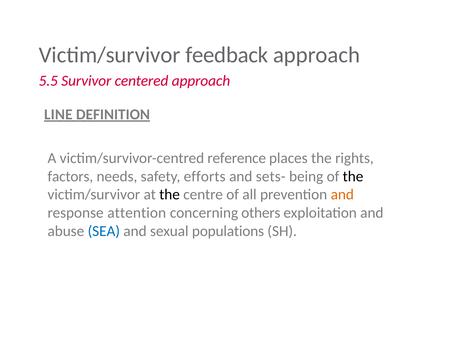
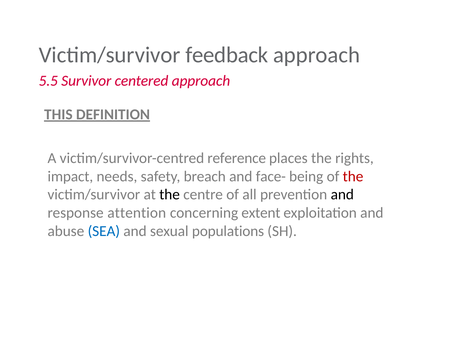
LINE: LINE -> THIS
factors: factors -> impact
efforts: efforts -> breach
sets-: sets- -> face-
the at (353, 176) colour: black -> red
and at (342, 195) colour: orange -> black
others: others -> extent
